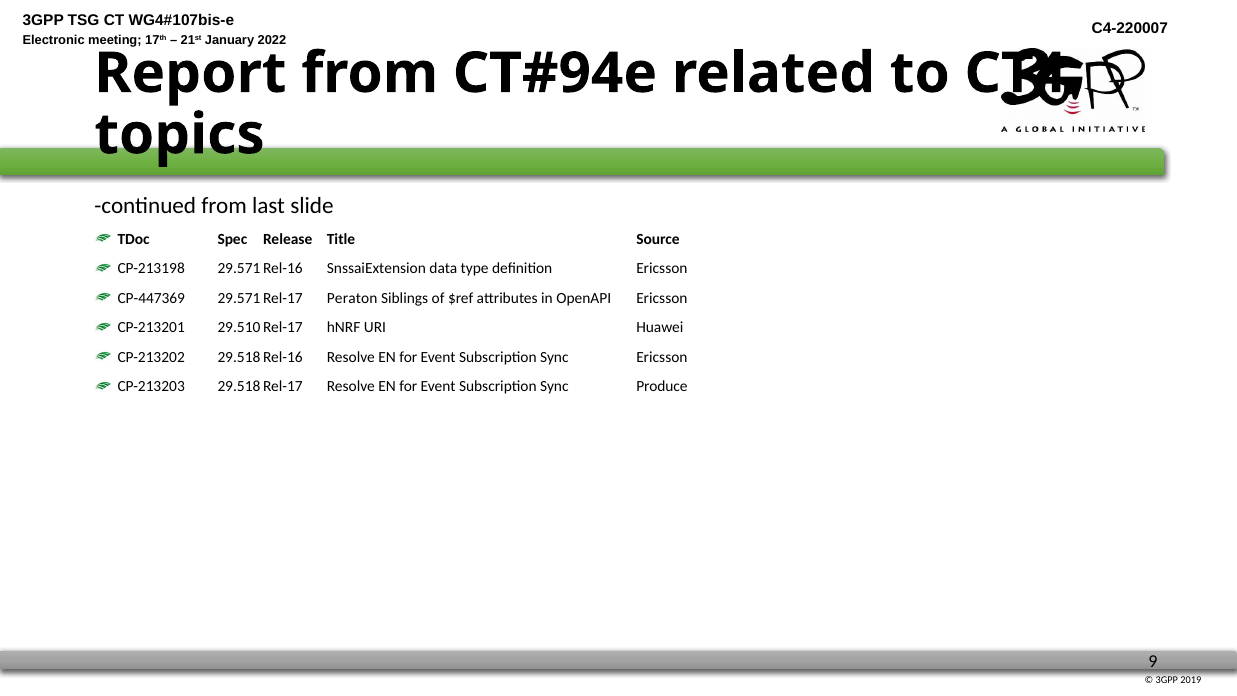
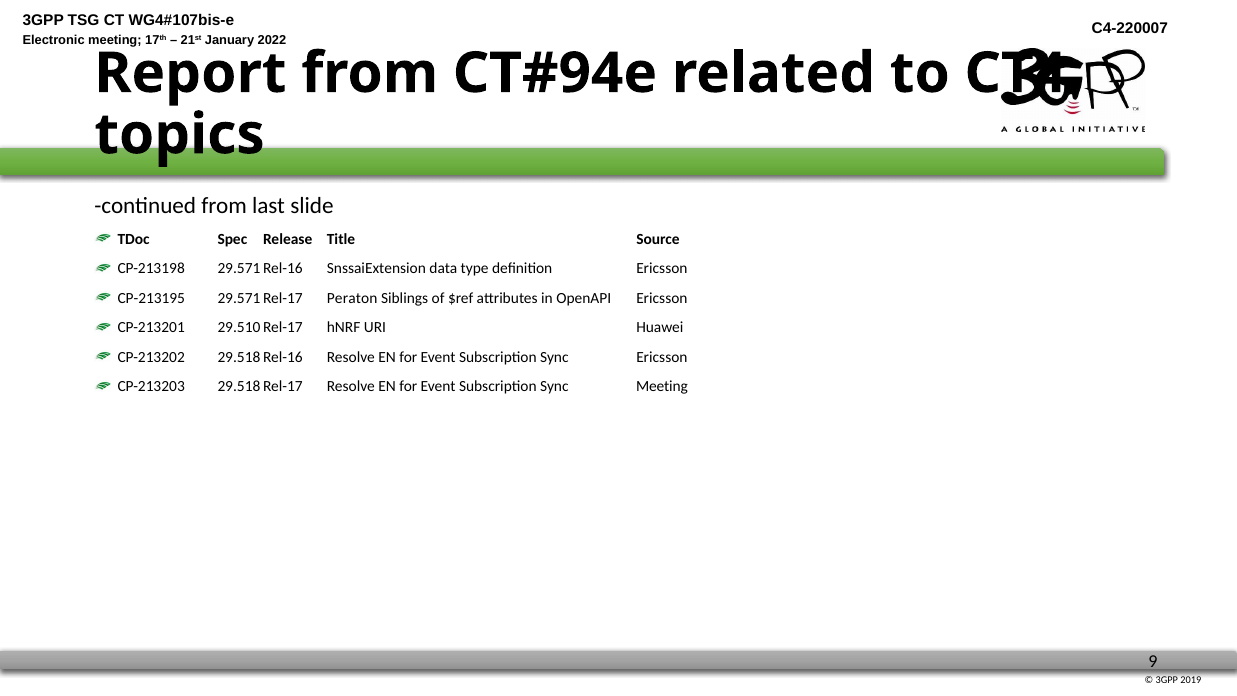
CP-447369: CP-447369 -> CP-213195
Sync Produce: Produce -> Meeting
